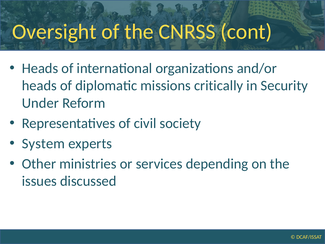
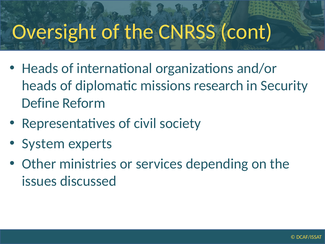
critically: critically -> research
Under: Under -> Define
